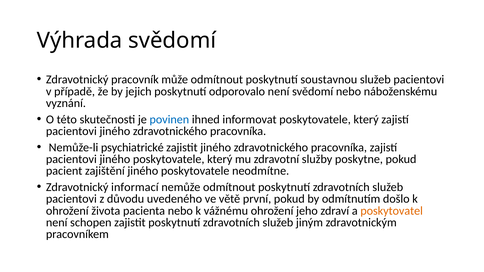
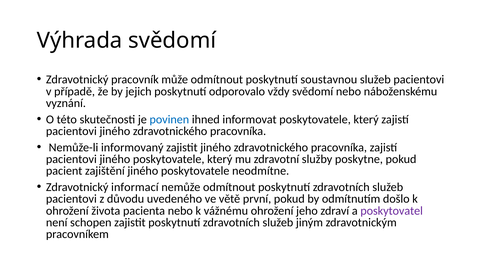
odporovalo není: není -> vždy
psychiatrické: psychiatrické -> informovaný
poskytovatel colour: orange -> purple
